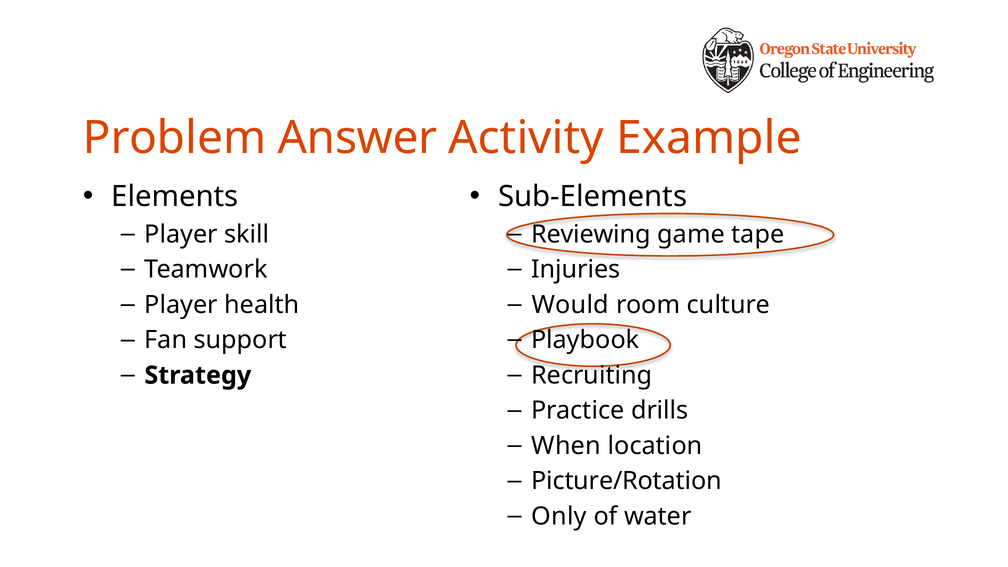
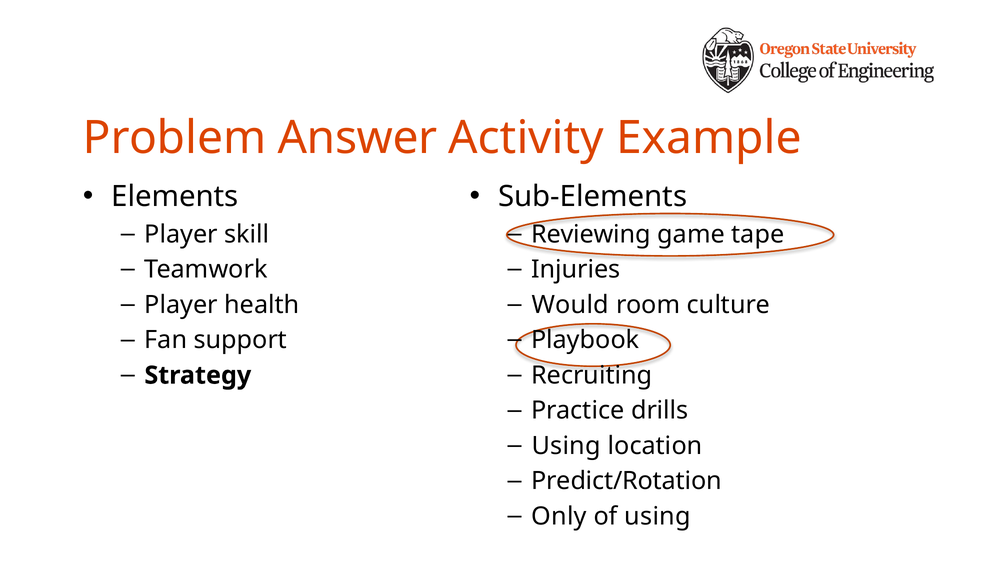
When at (566, 446): When -> Using
Picture/Rotation: Picture/Rotation -> Predict/Rotation
of water: water -> using
